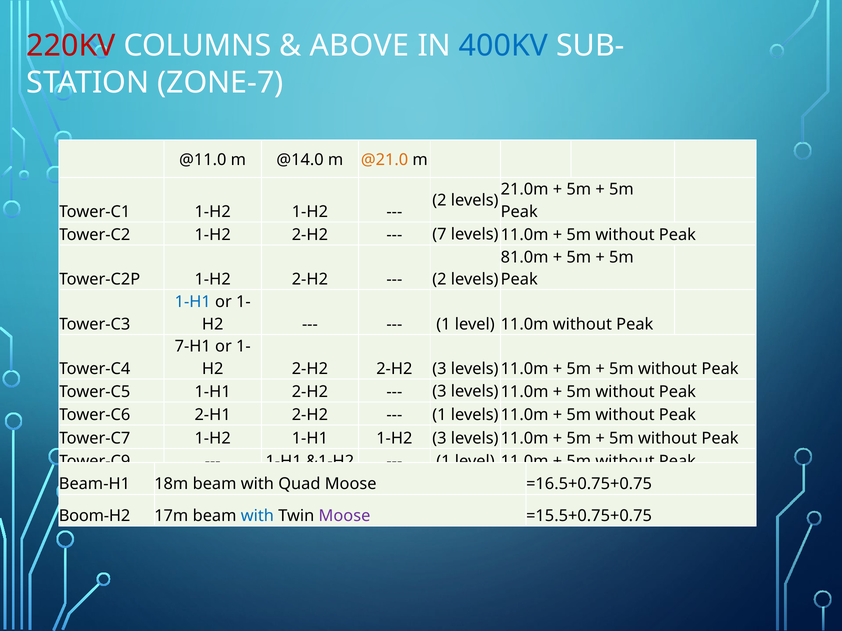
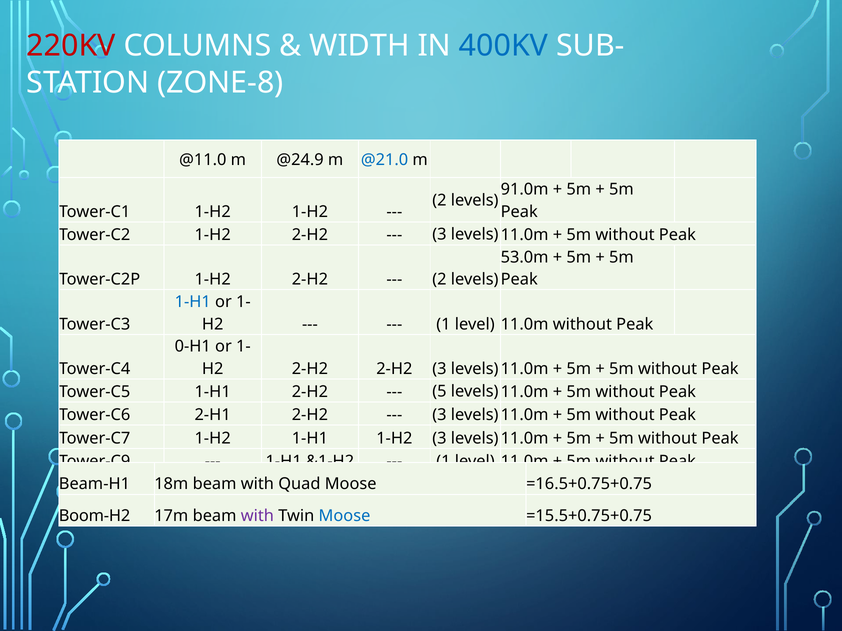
ABOVE: ABOVE -> WIDTH
ZONE-7: ZONE-7 -> ZONE-8
@14.0: @14.0 -> @24.9
@21.0 colour: orange -> blue
21.0m: 21.0m -> 91.0m
7 at (439, 235): 7 -> 3
81.0m: 81.0m -> 53.0m
7-H1: 7-H1 -> 0-H1
3 at (439, 392): 3 -> 5
1 at (439, 415): 1 -> 3
with at (257, 516) colour: blue -> purple
Moose at (344, 516) colour: purple -> blue
